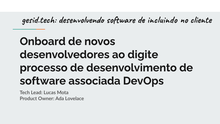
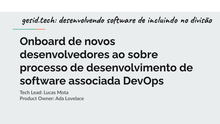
cliente: cliente -> divisão
digite: digite -> sobre
